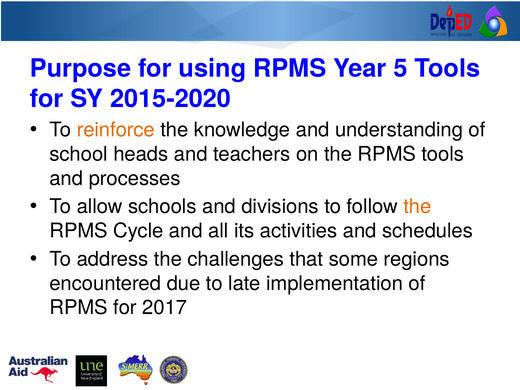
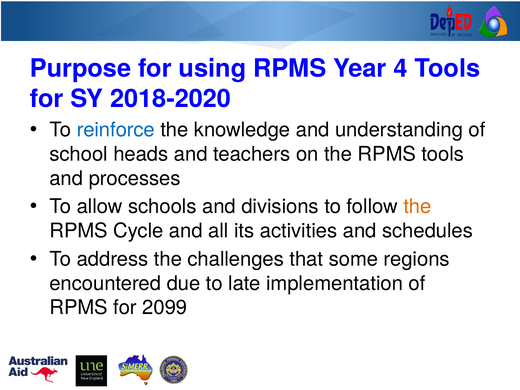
5: 5 -> 4
2015-2020: 2015-2020 -> 2018-2020
reinforce colour: orange -> blue
2017: 2017 -> 2099
